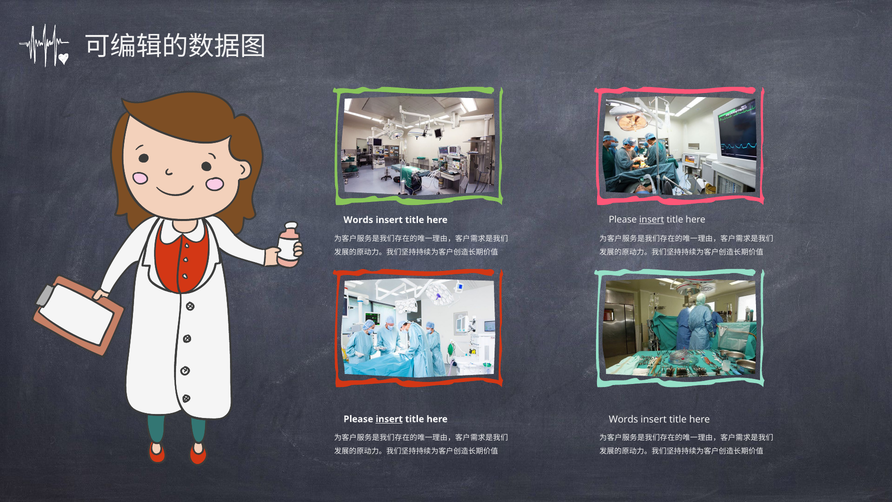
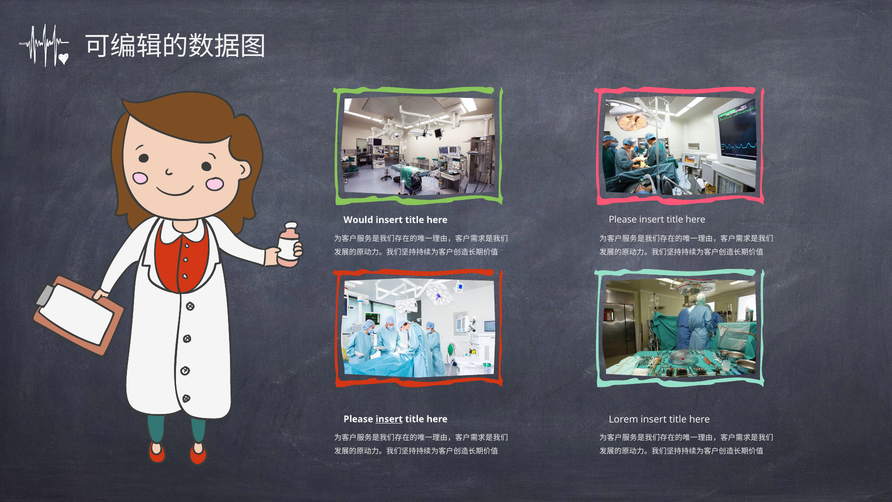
insert at (652, 220) underline: present -> none
Words at (358, 220): Words -> Would
Words at (623, 420): Words -> Lorem
